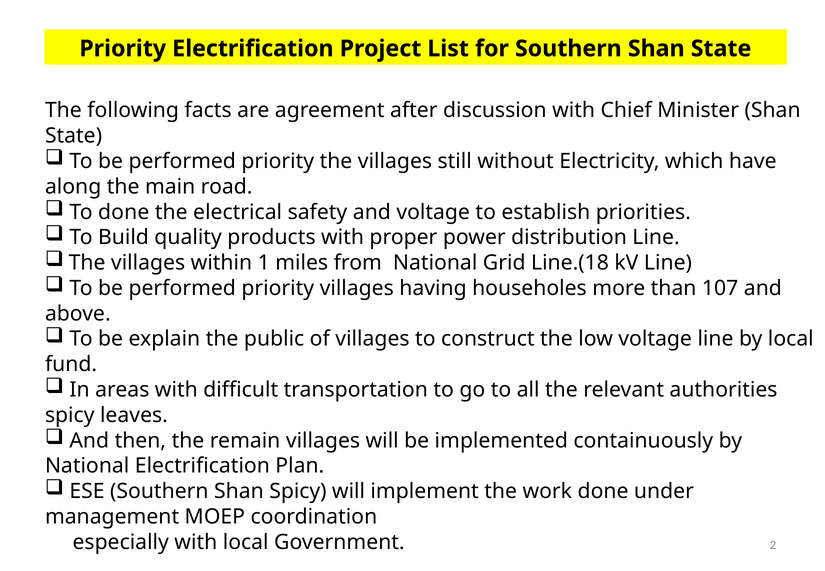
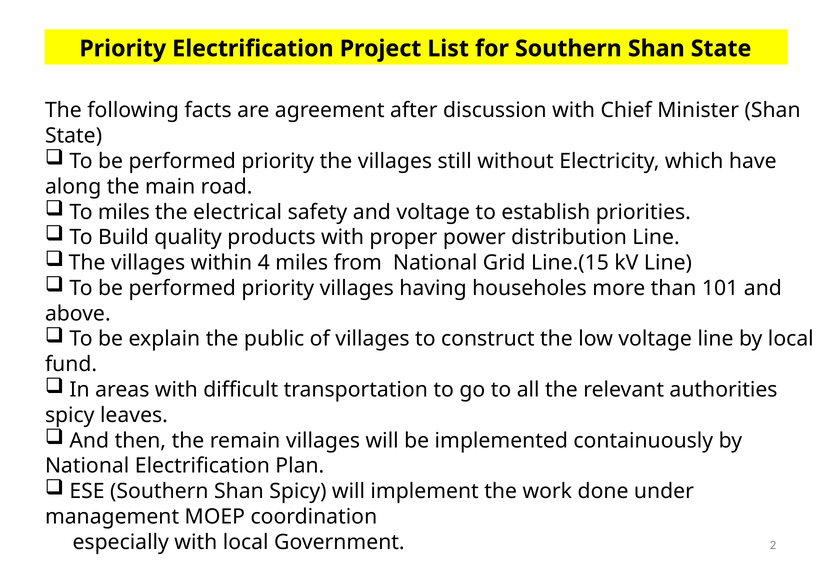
To done: done -> miles
1: 1 -> 4
Line.(18: Line.(18 -> Line.(15
107: 107 -> 101
